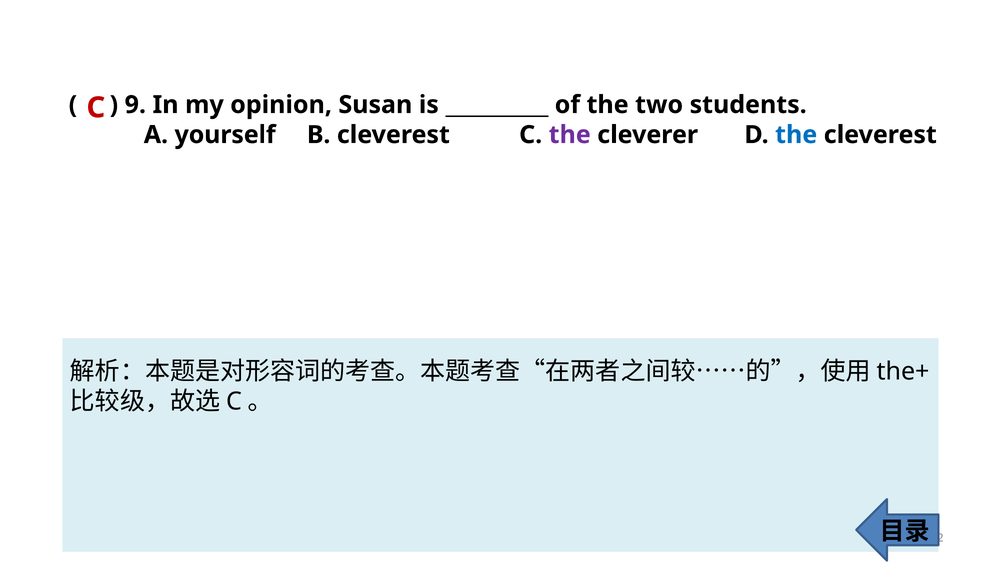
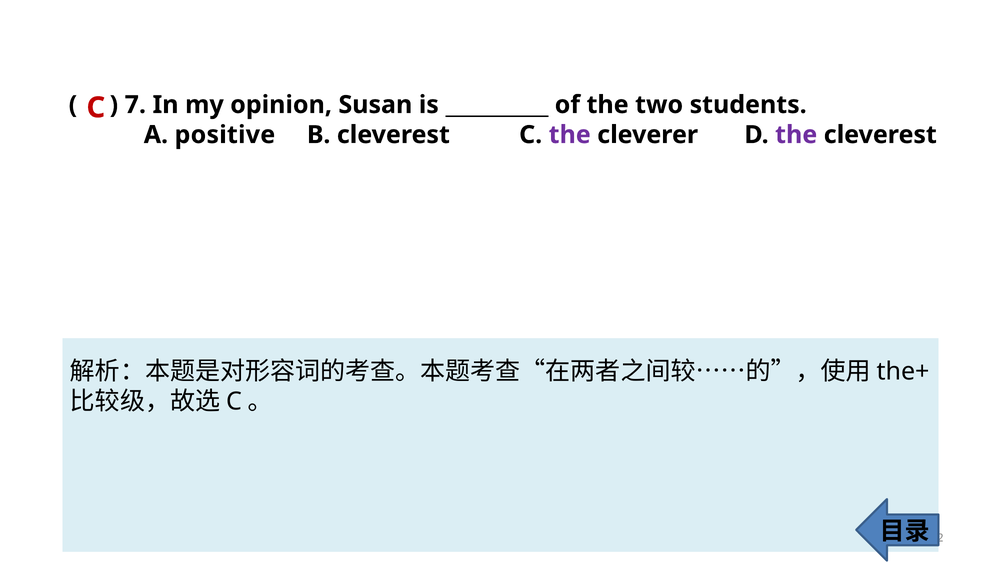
9: 9 -> 7
yourself: yourself -> positive
the at (796, 135) colour: blue -> purple
